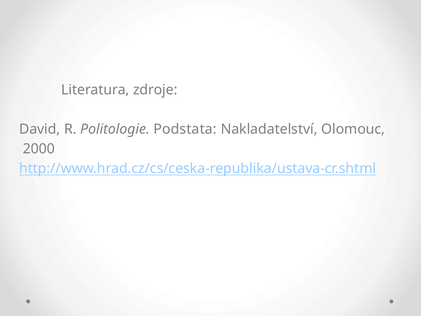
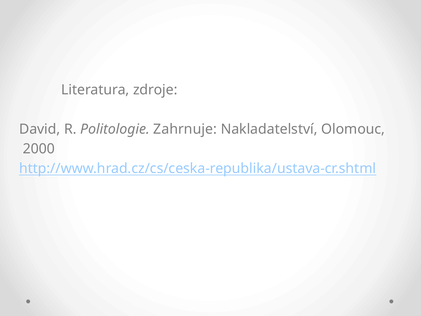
Podstata: Podstata -> Zahrnuje
